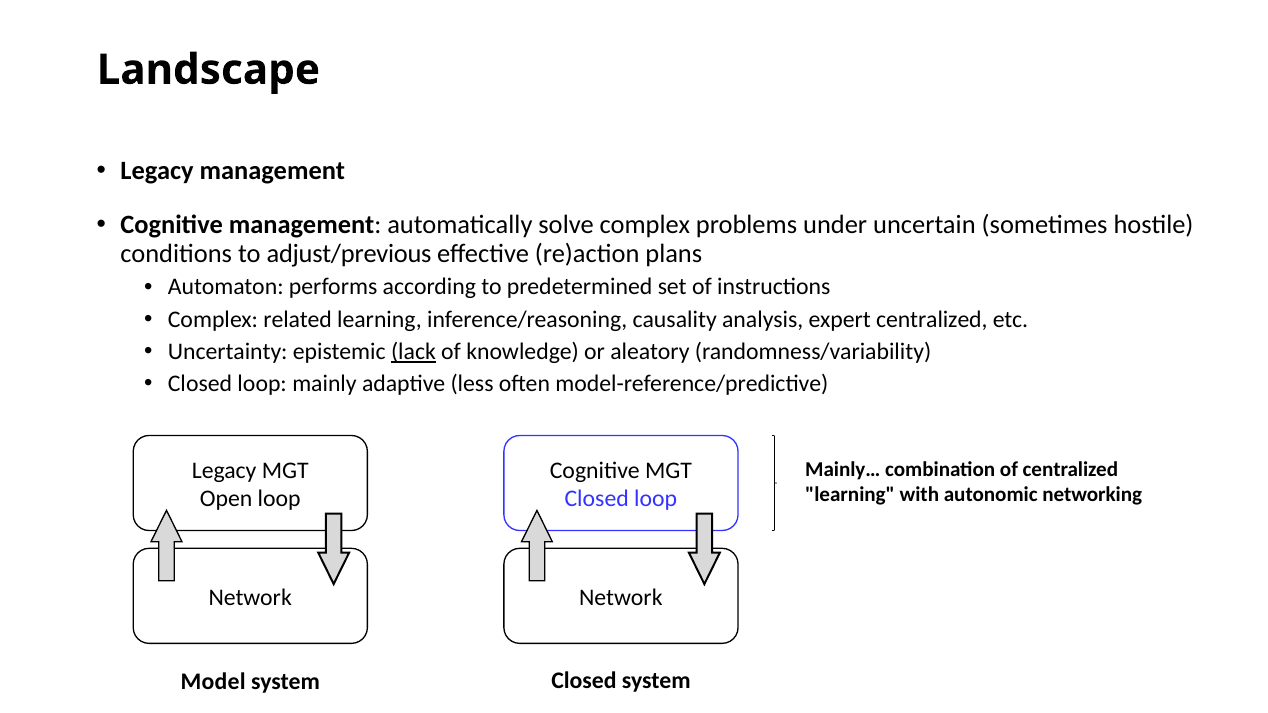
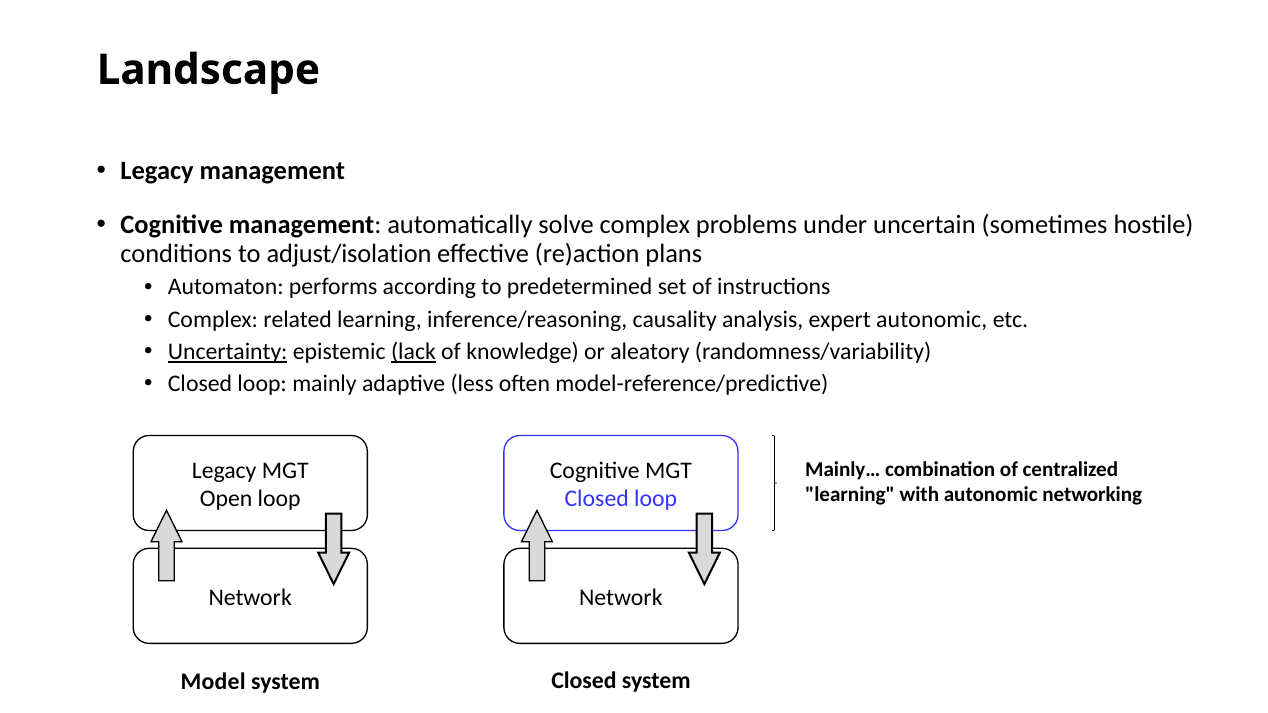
adjust/previous: adjust/previous -> adjust/isolation
expert centralized: centralized -> autonomic
Uncertainty underline: none -> present
